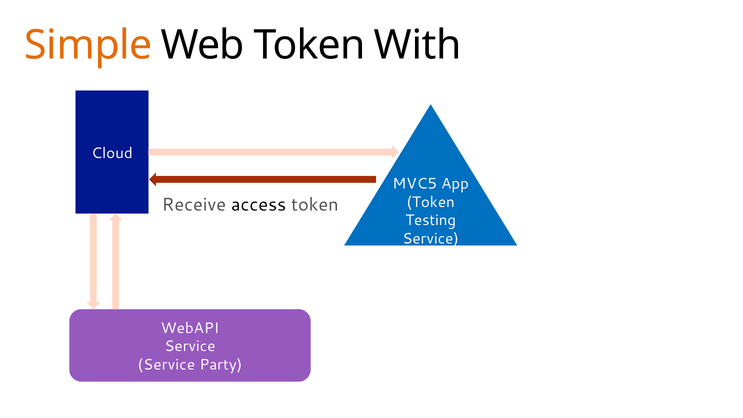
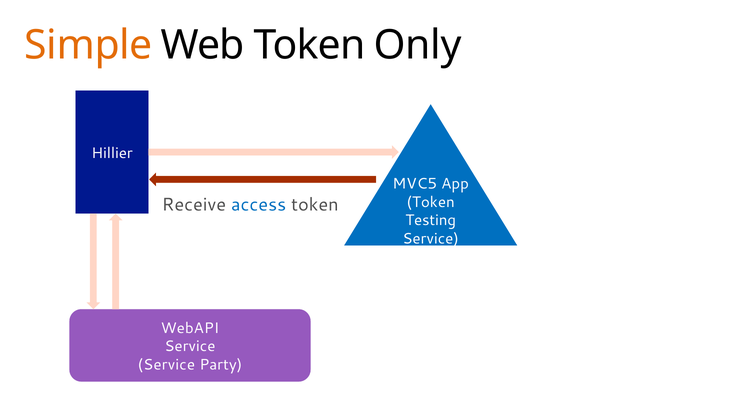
With: With -> Only
Cloud: Cloud -> Hillier
access colour: black -> blue
